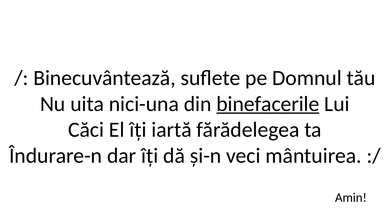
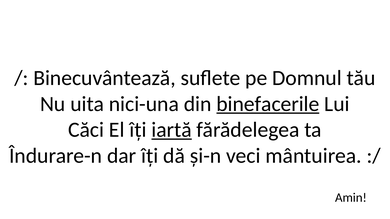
iartă underline: none -> present
